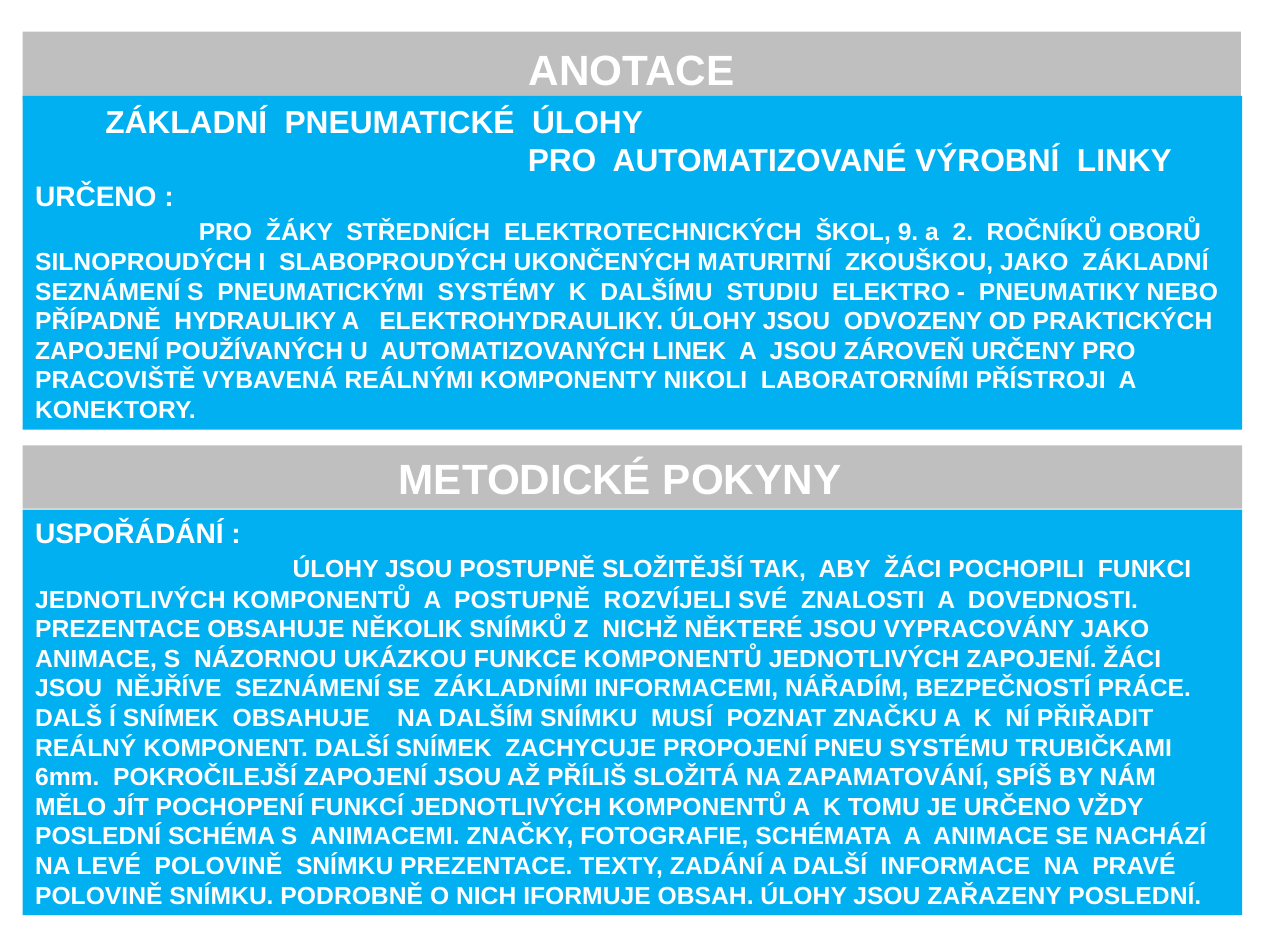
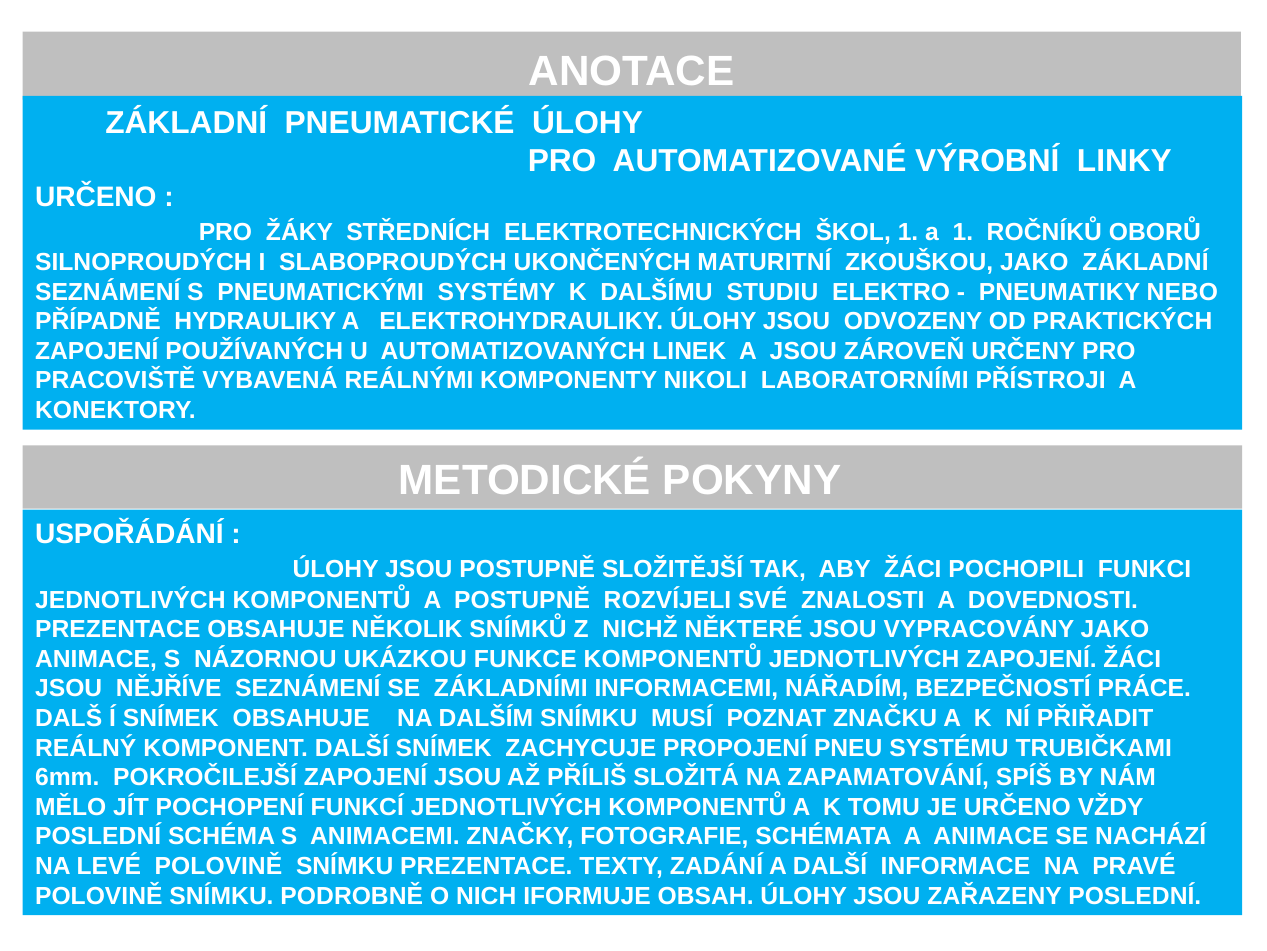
ŠKOL 9: 9 -> 1
a 2: 2 -> 1
